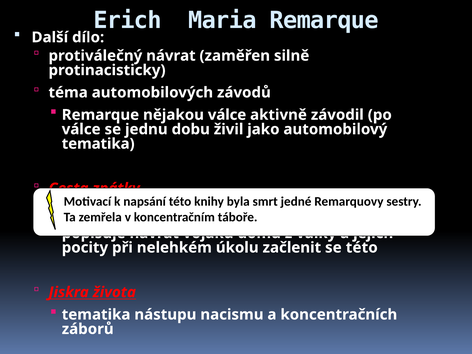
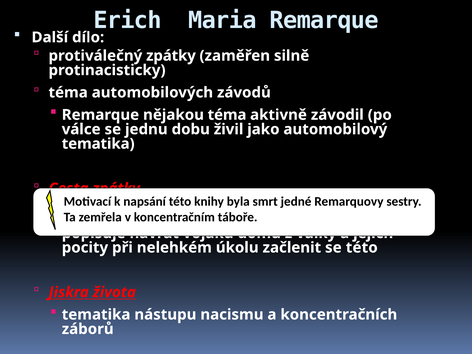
protiválečný návrat: návrat -> zpátky
nějakou válce: válce -> téma
